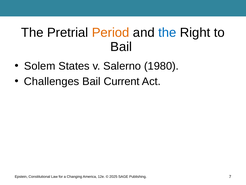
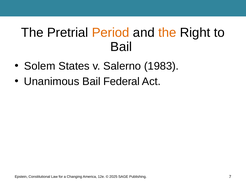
the at (167, 33) colour: blue -> orange
1980: 1980 -> 1983
Challenges: Challenges -> Unanimous
Current: Current -> Federal
